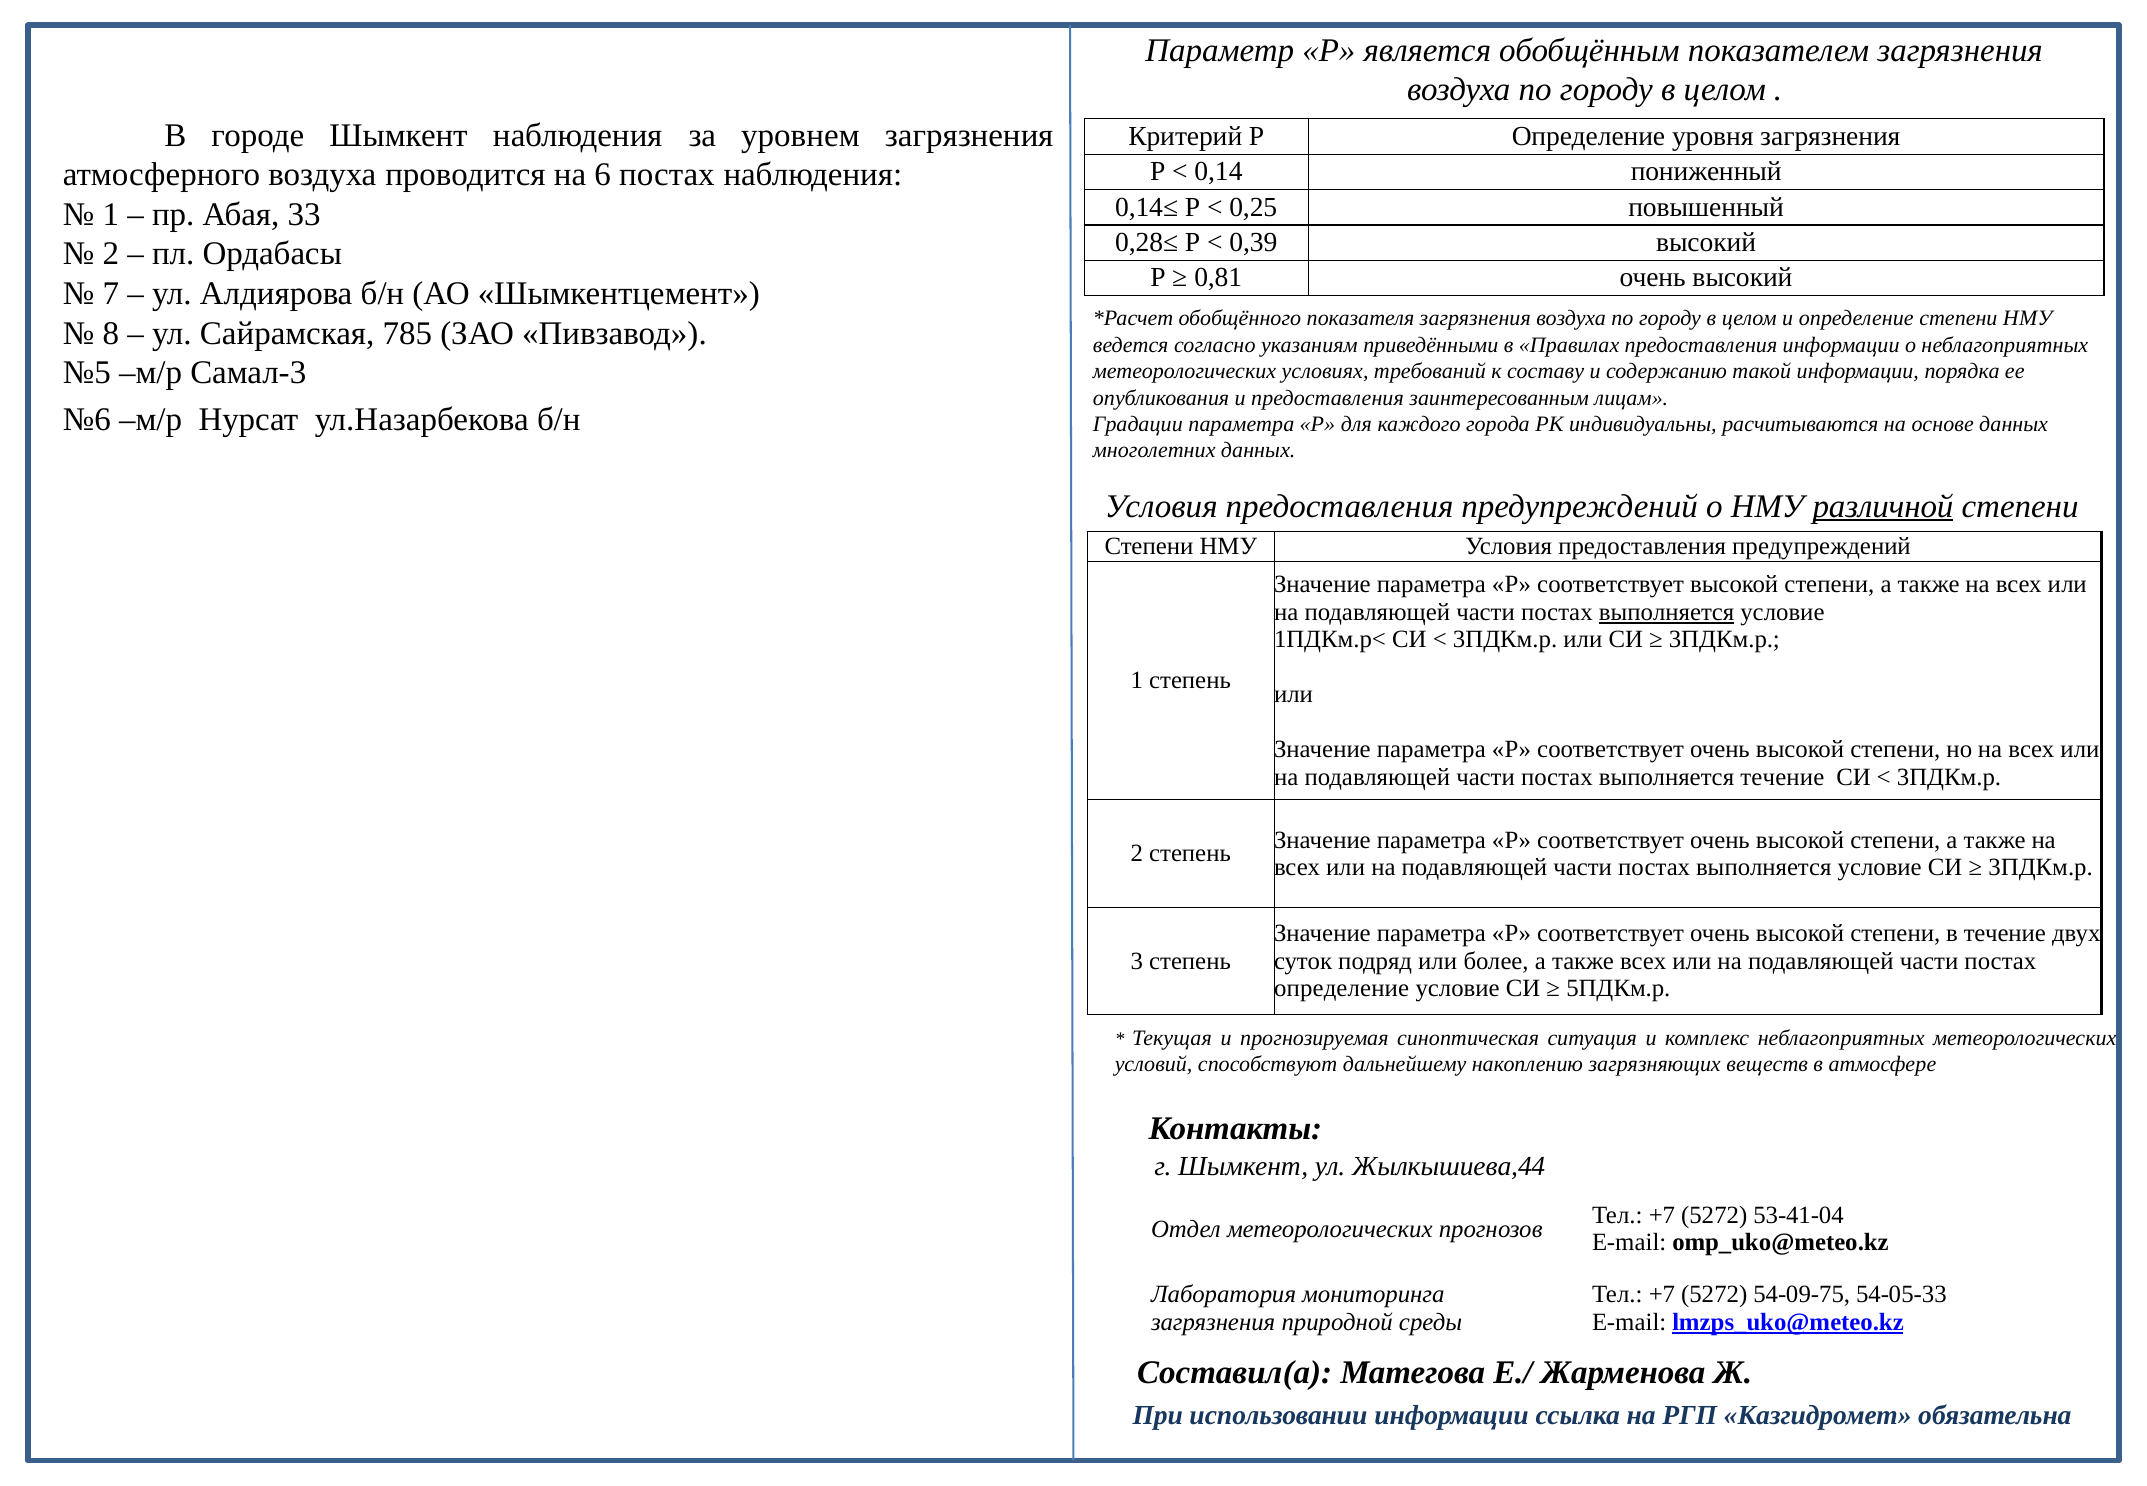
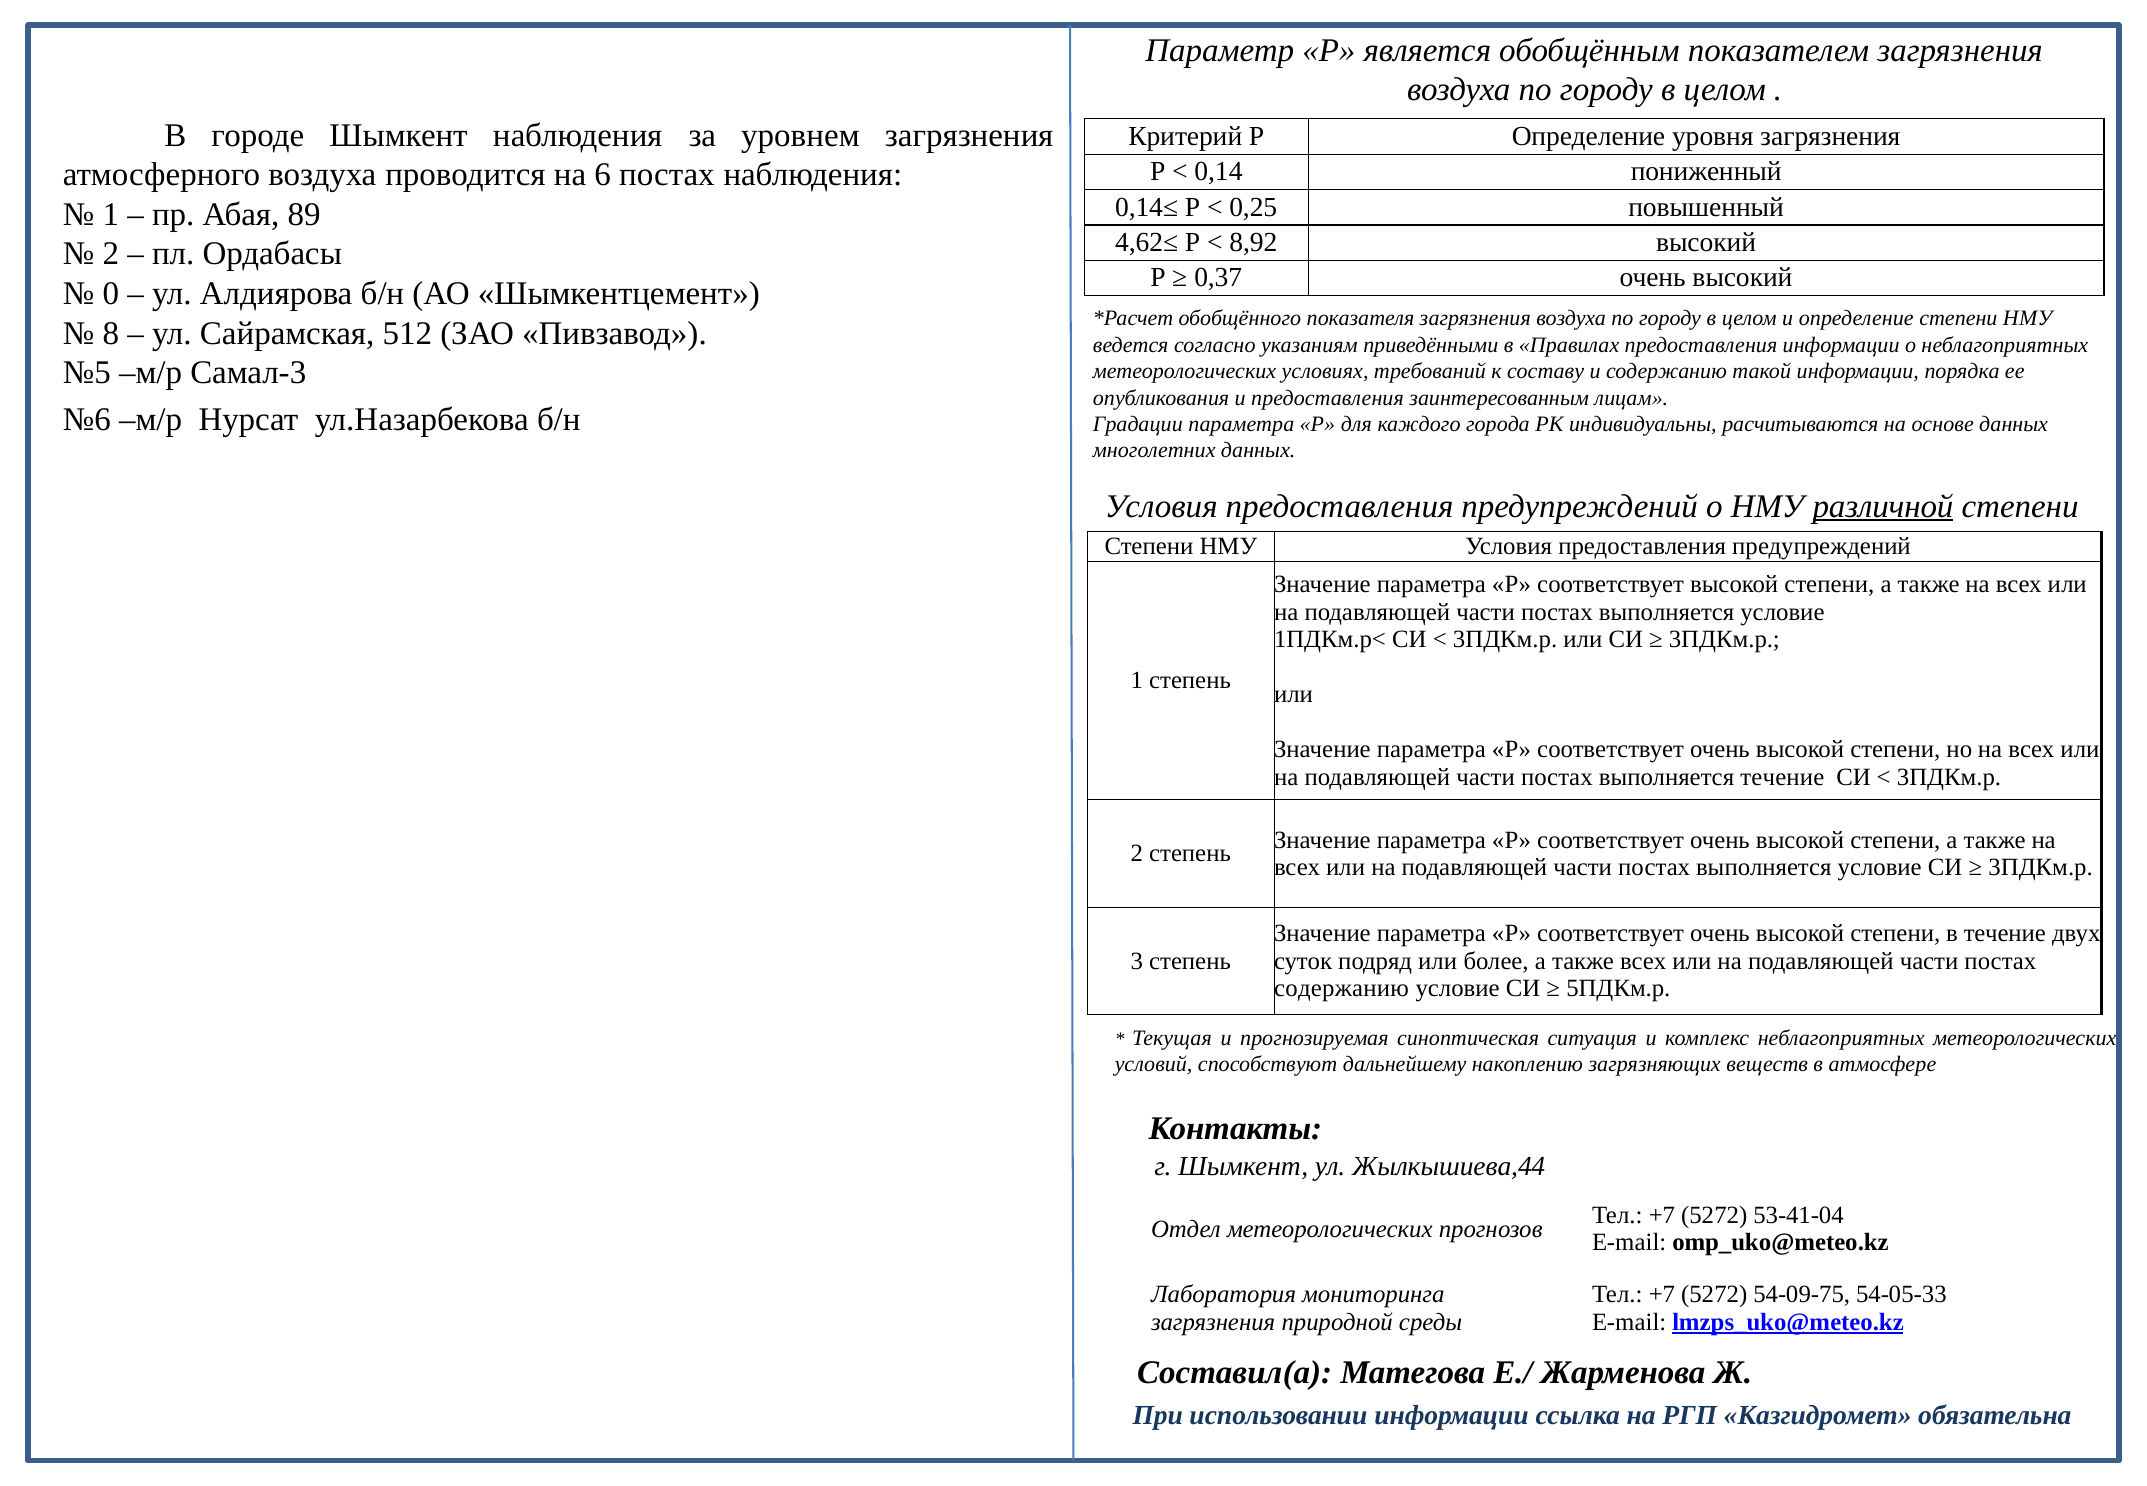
33: 33 -> 89
0,28≤: 0,28≤ -> 4,62≤
0,39: 0,39 -> 8,92
0,81: 0,81 -> 0,37
7: 7 -> 0
785: 785 -> 512
выполняется at (1667, 612) underline: present -> none
определение at (1342, 989): определение -> содержанию
